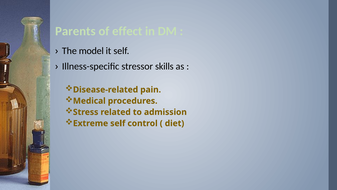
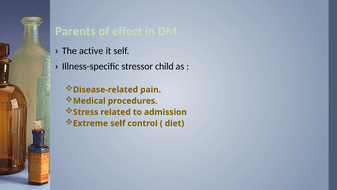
model: model -> active
skills: skills -> child
